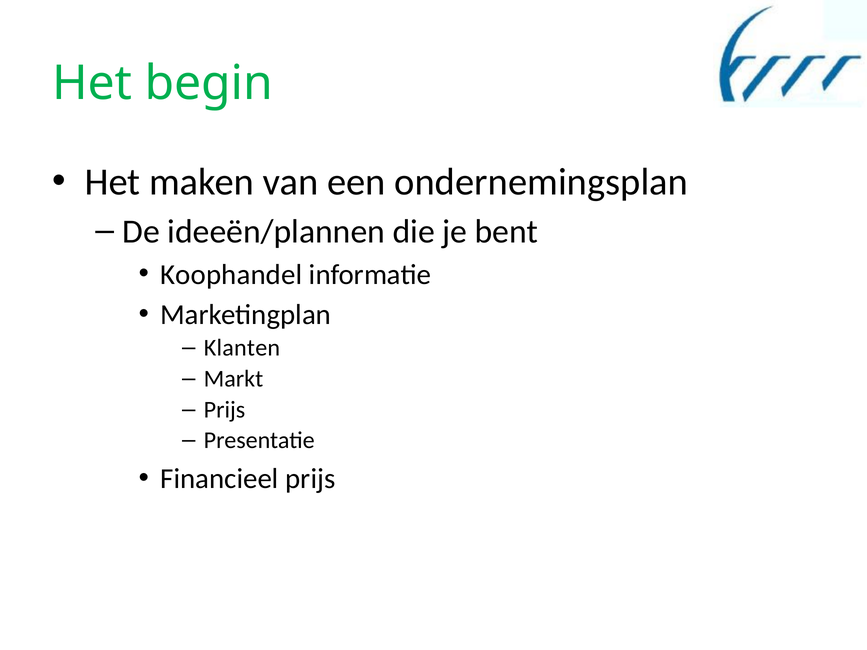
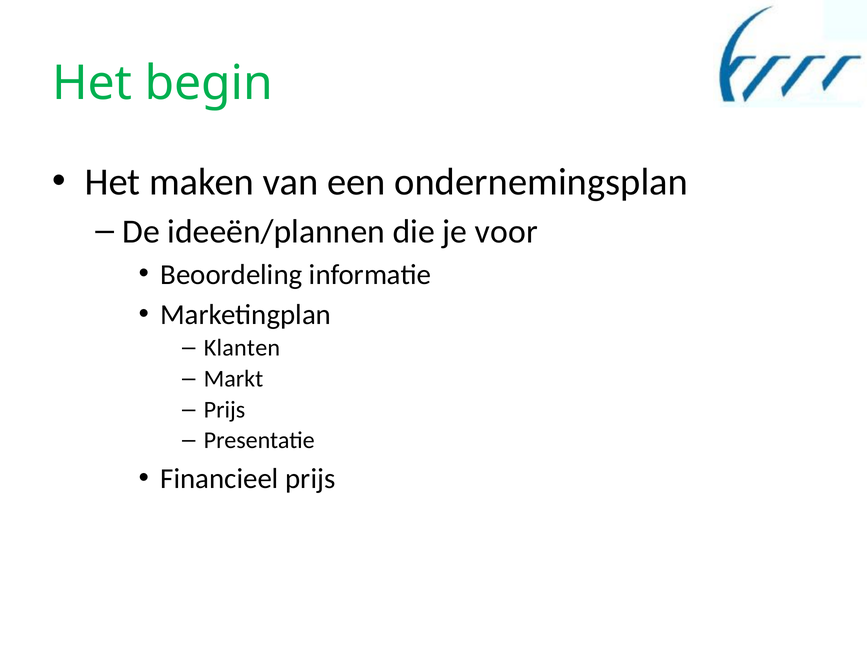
bent: bent -> voor
Koophandel: Koophandel -> Beoordeling
